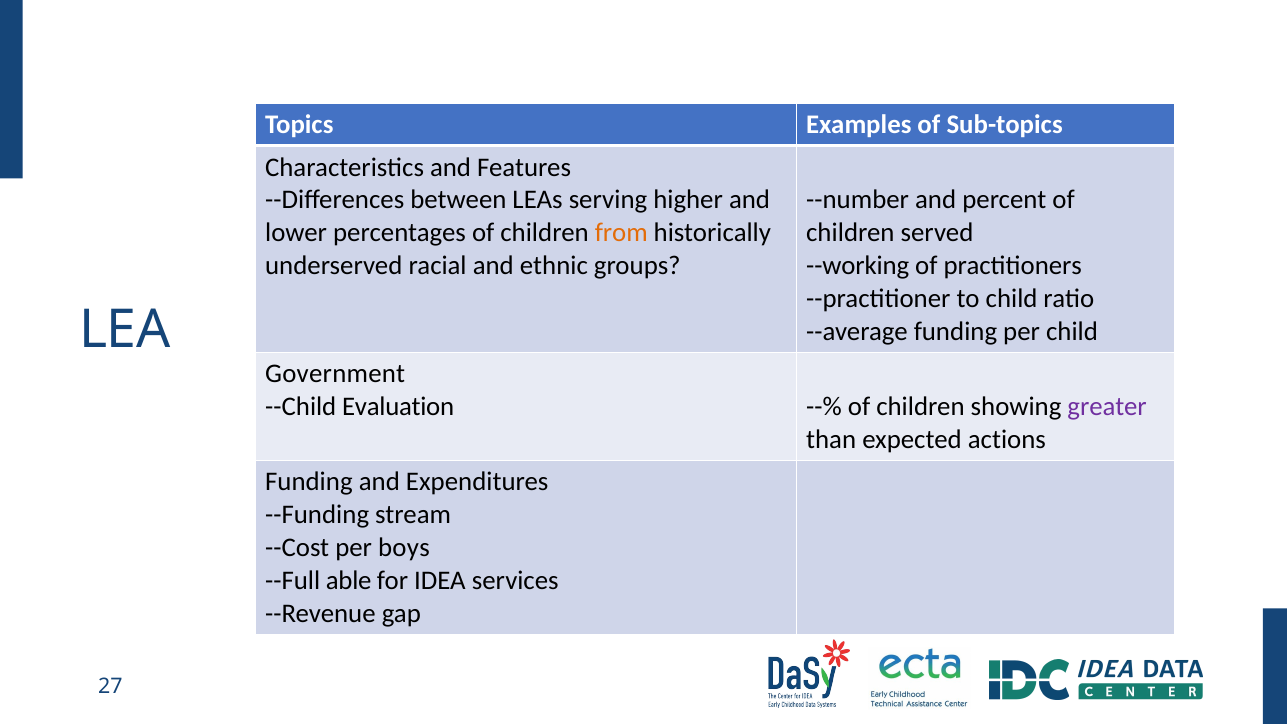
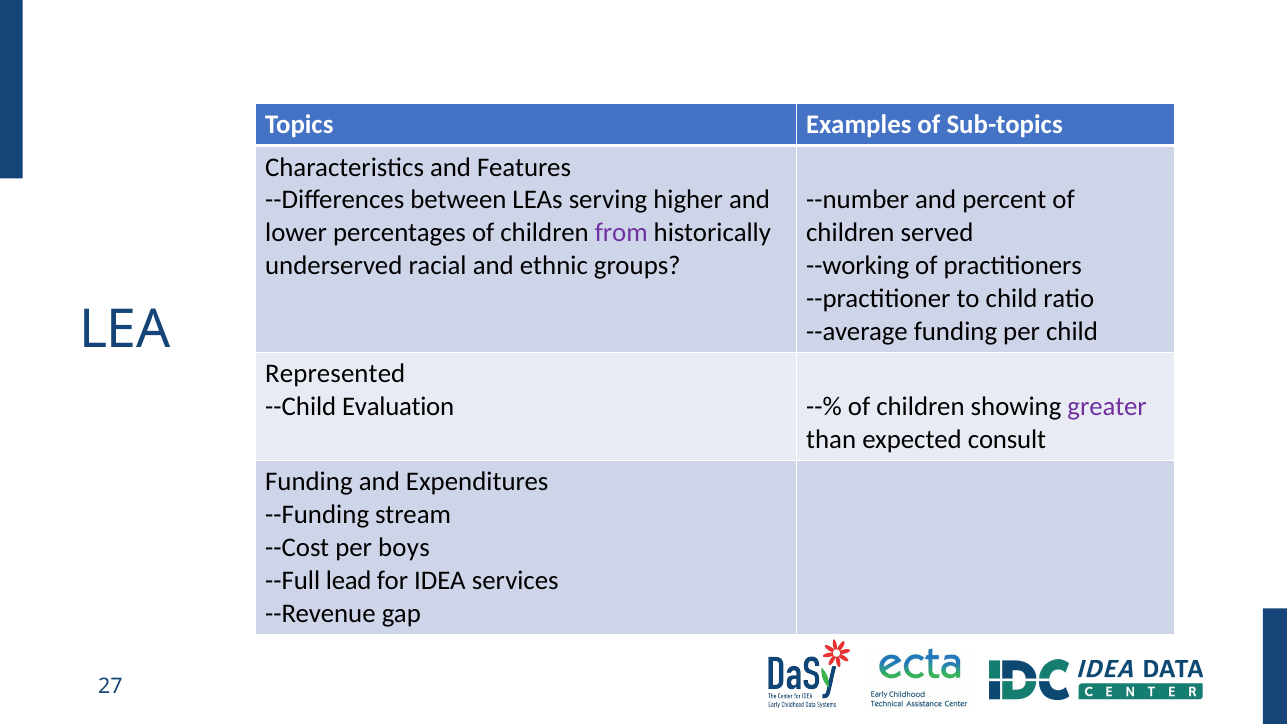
from colour: orange -> purple
Government: Government -> Represented
actions: actions -> consult
able: able -> lead
